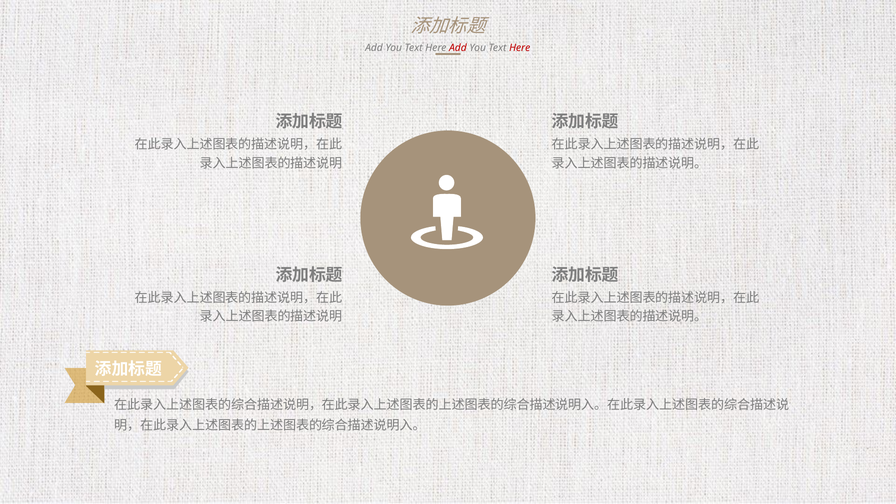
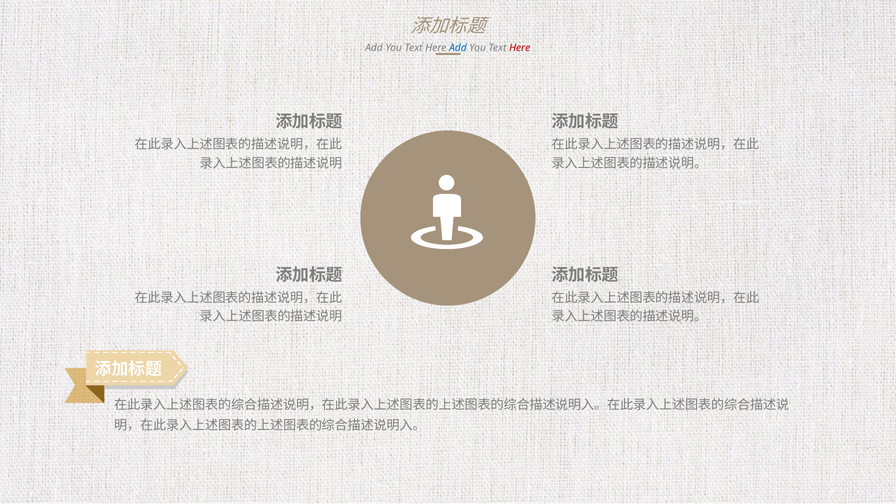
Add at (458, 48) colour: red -> blue
